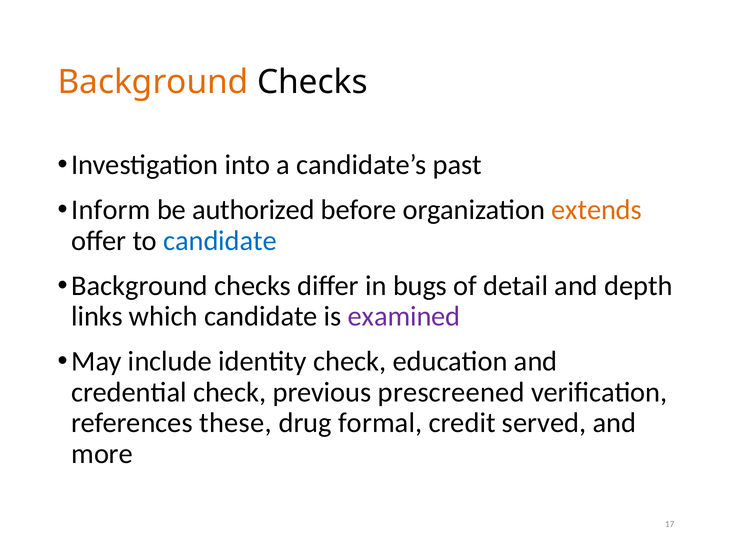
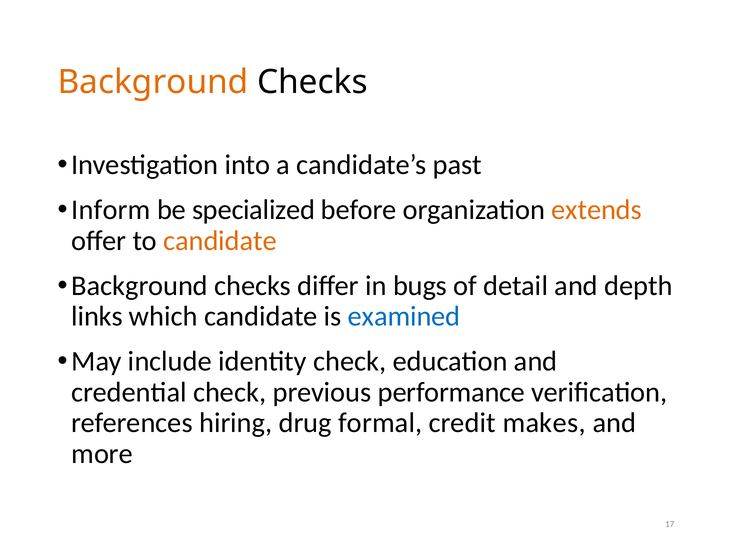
authorized: authorized -> specialized
candidate at (220, 241) colour: blue -> orange
examined colour: purple -> blue
prescreened: prescreened -> performance
these: these -> hiring
served: served -> makes
